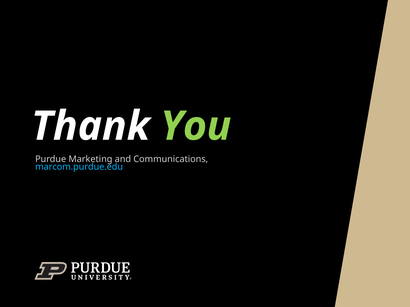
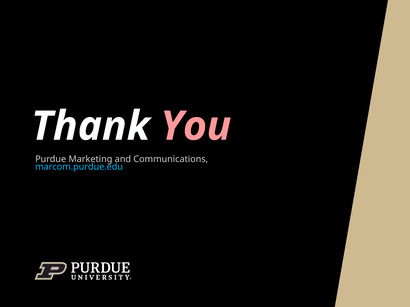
You colour: light green -> pink
